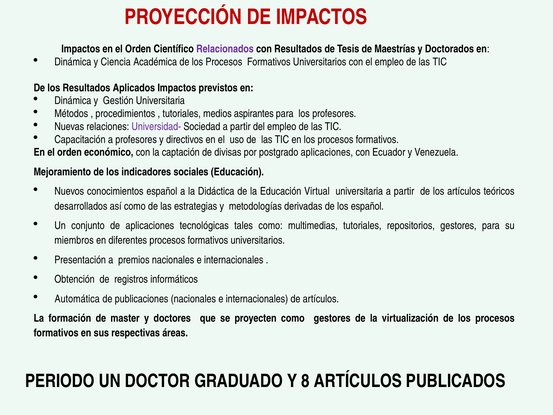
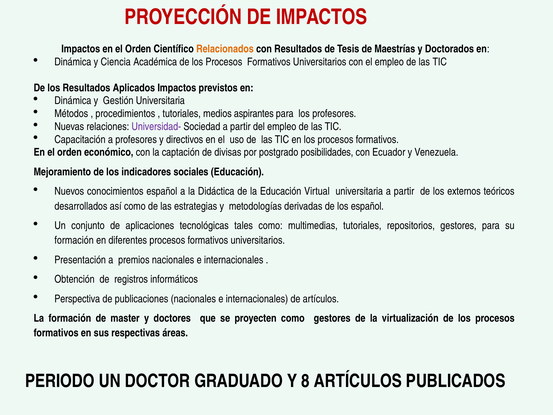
Relacionados colour: purple -> orange
postgrado aplicaciones: aplicaciones -> posibilidades
los artículos: artículos -> externos
miembros at (74, 240): miembros -> formación
Automática: Automática -> Perspectiva
